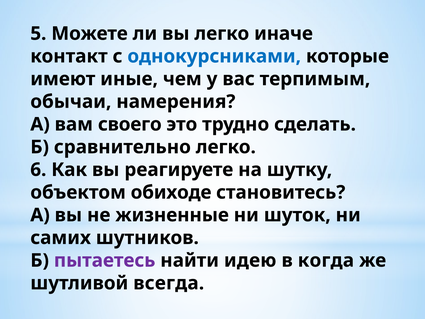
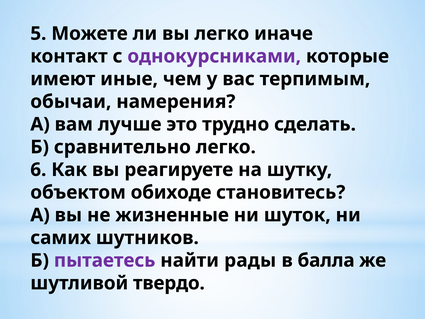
однокурсниками colour: blue -> purple
своего: своего -> лучше
идею: идею -> рады
когда: когда -> балла
всегда: всегда -> твердо
